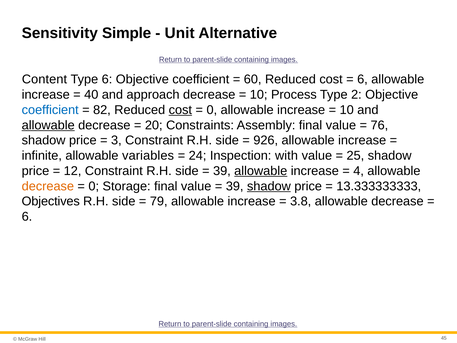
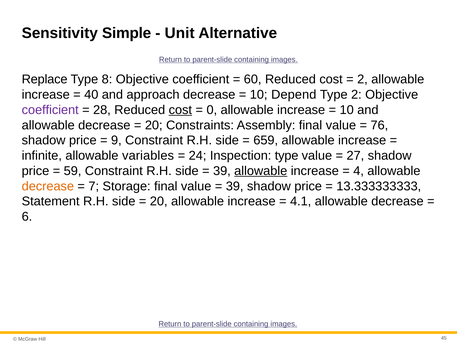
Content: Content -> Replace
Type 6: 6 -> 8
6 at (362, 79): 6 -> 2
Process: Process -> Depend
coefficient at (50, 110) colour: blue -> purple
82: 82 -> 28
allowable at (48, 125) underline: present -> none
3: 3 -> 9
926: 926 -> 659
Inspection with: with -> type
25: 25 -> 27
12: 12 -> 59
0 at (94, 186): 0 -> 7
shadow at (269, 186) underline: present -> none
Objectives: Objectives -> Statement
79 at (159, 201): 79 -> 20
3.8: 3.8 -> 4.1
